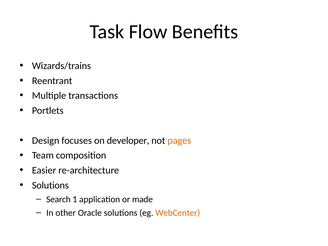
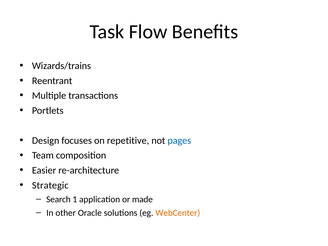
developer: developer -> repetitive
pages colour: orange -> blue
Solutions at (50, 185): Solutions -> Strategic
